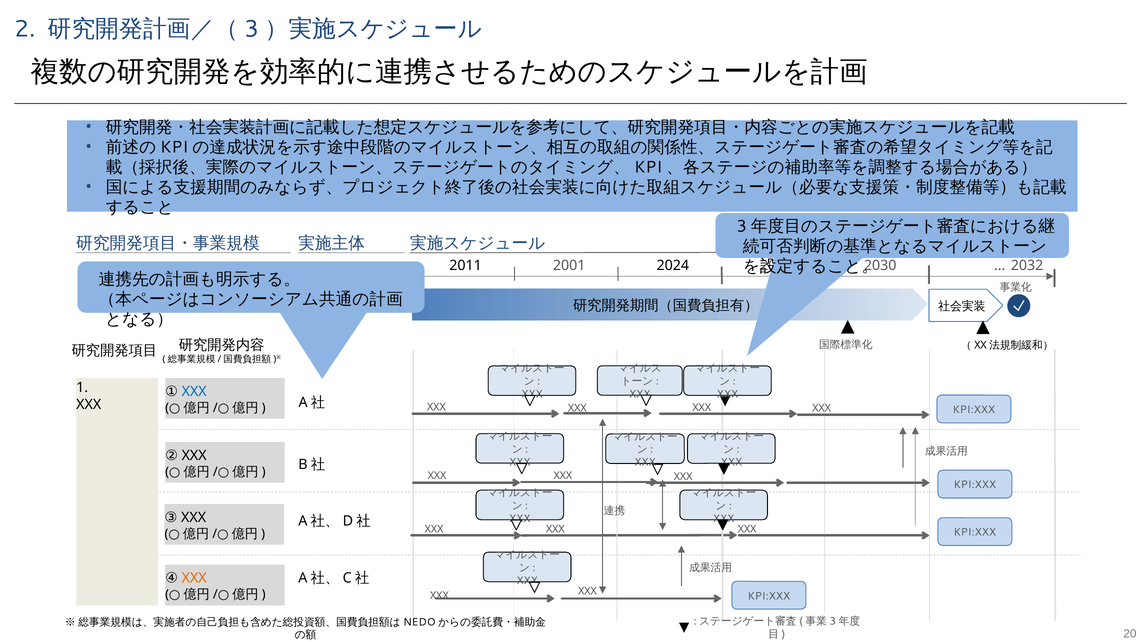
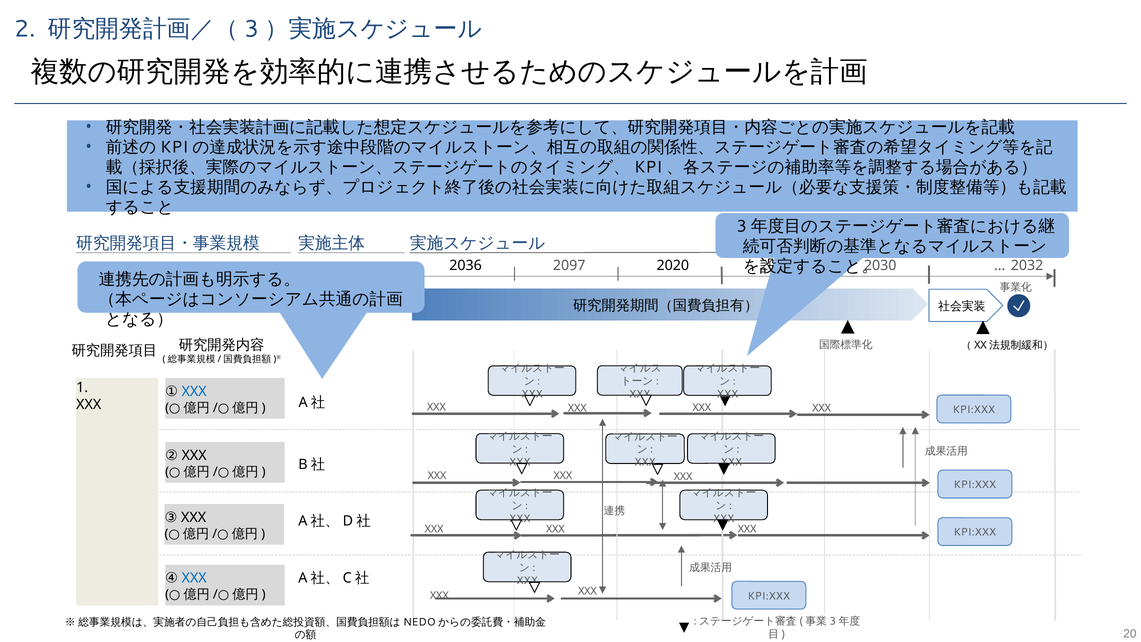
2011: 2011 -> 2036
2001: 2001 -> 2097
2024: 2024 -> 2020
XXX at (194, 578) colour: orange -> blue
